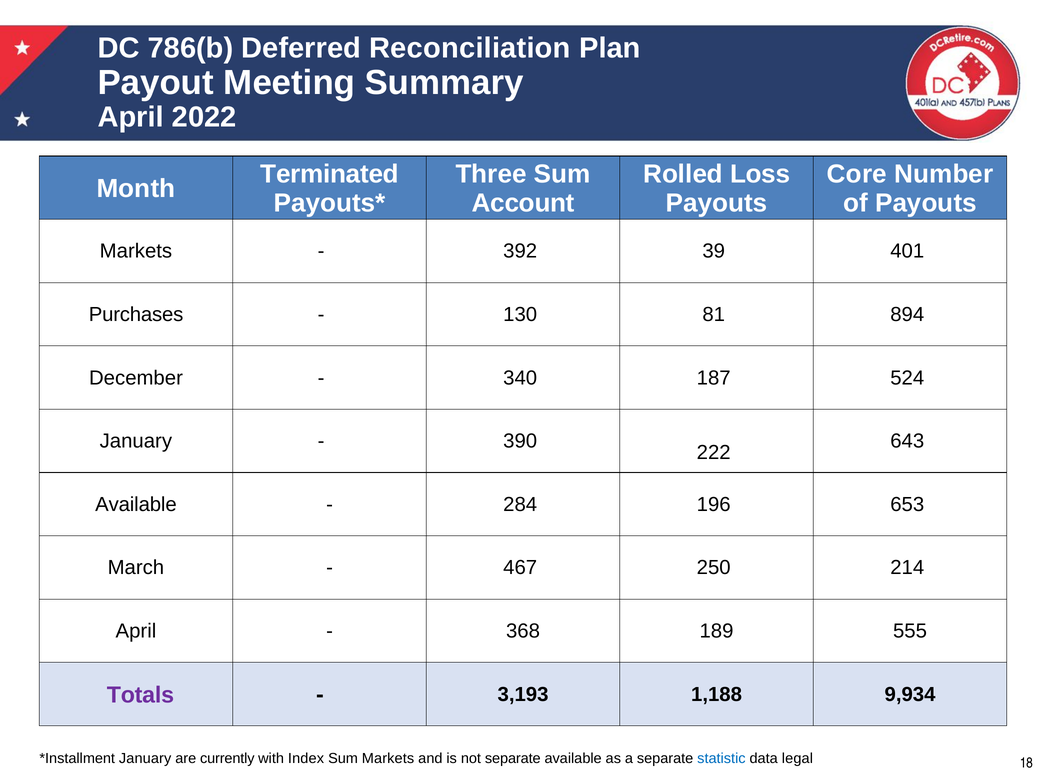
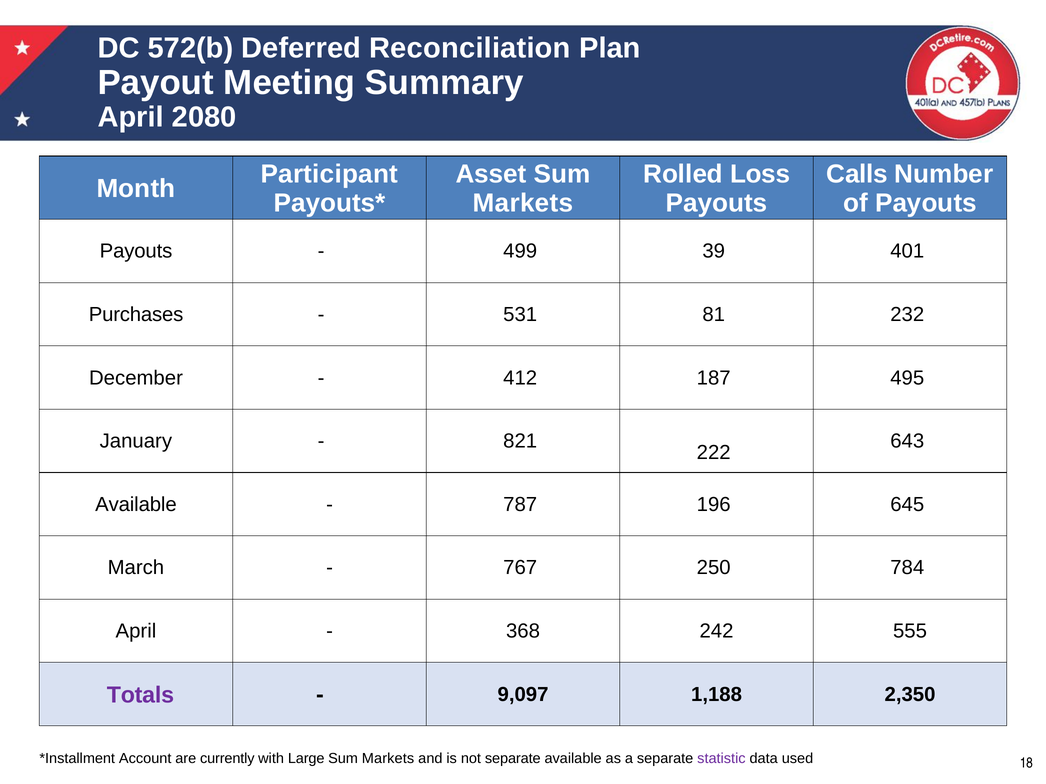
786(b: 786(b -> 572(b
2022: 2022 -> 2080
Terminated: Terminated -> Participant
Three: Three -> Asset
Core: Core -> Calls
Account at (523, 203): Account -> Markets
Markets at (136, 251): Markets -> Payouts
392: 392 -> 499
130: 130 -> 531
894: 894 -> 232
340: 340 -> 412
524: 524 -> 495
390: 390 -> 821
284: 284 -> 787
653: 653 -> 645
467: 467 -> 767
214: 214 -> 784
189: 189 -> 242
3,193: 3,193 -> 9,097
9,934: 9,934 -> 2,350
January at (145, 759): January -> Account
Index: Index -> Large
statistic colour: blue -> purple
legal: legal -> used
